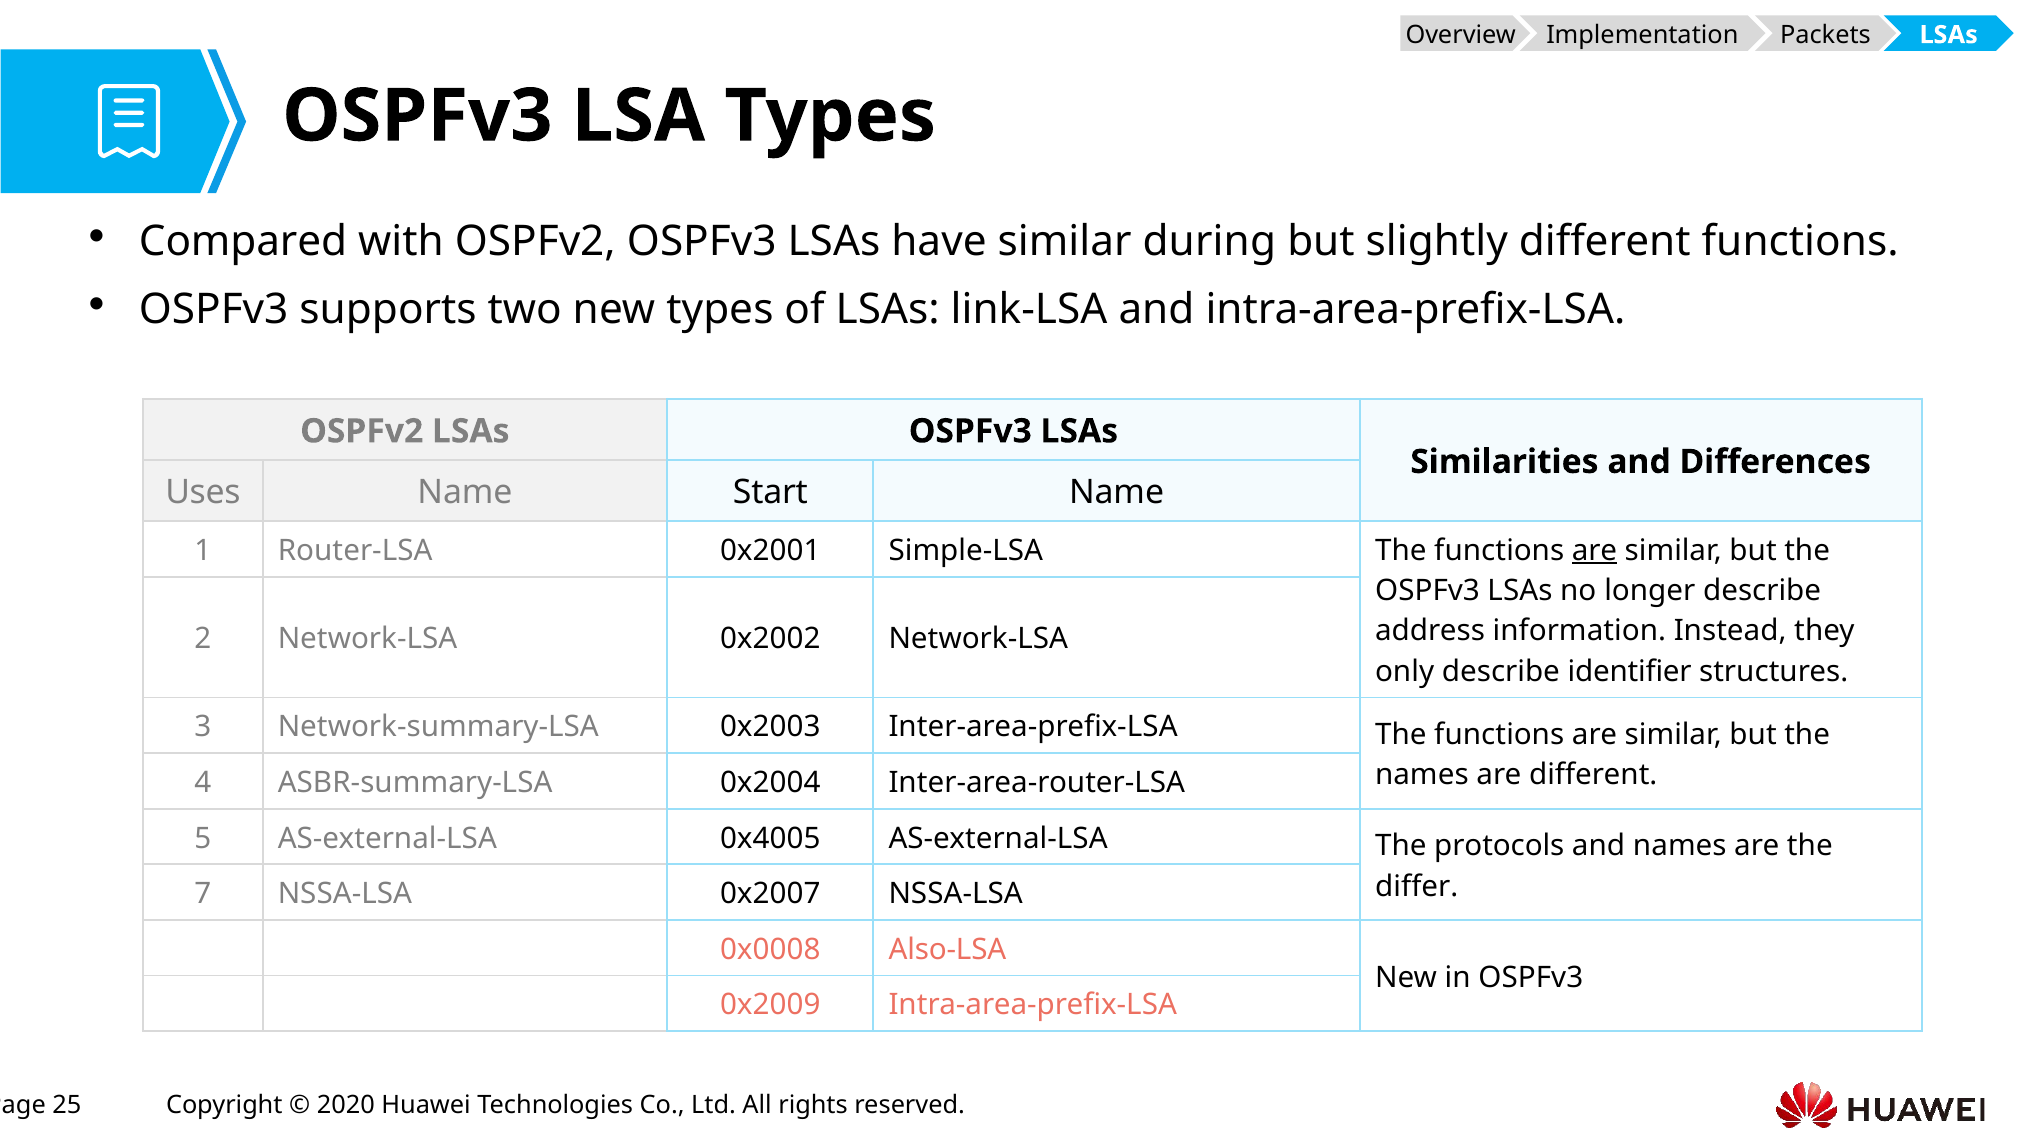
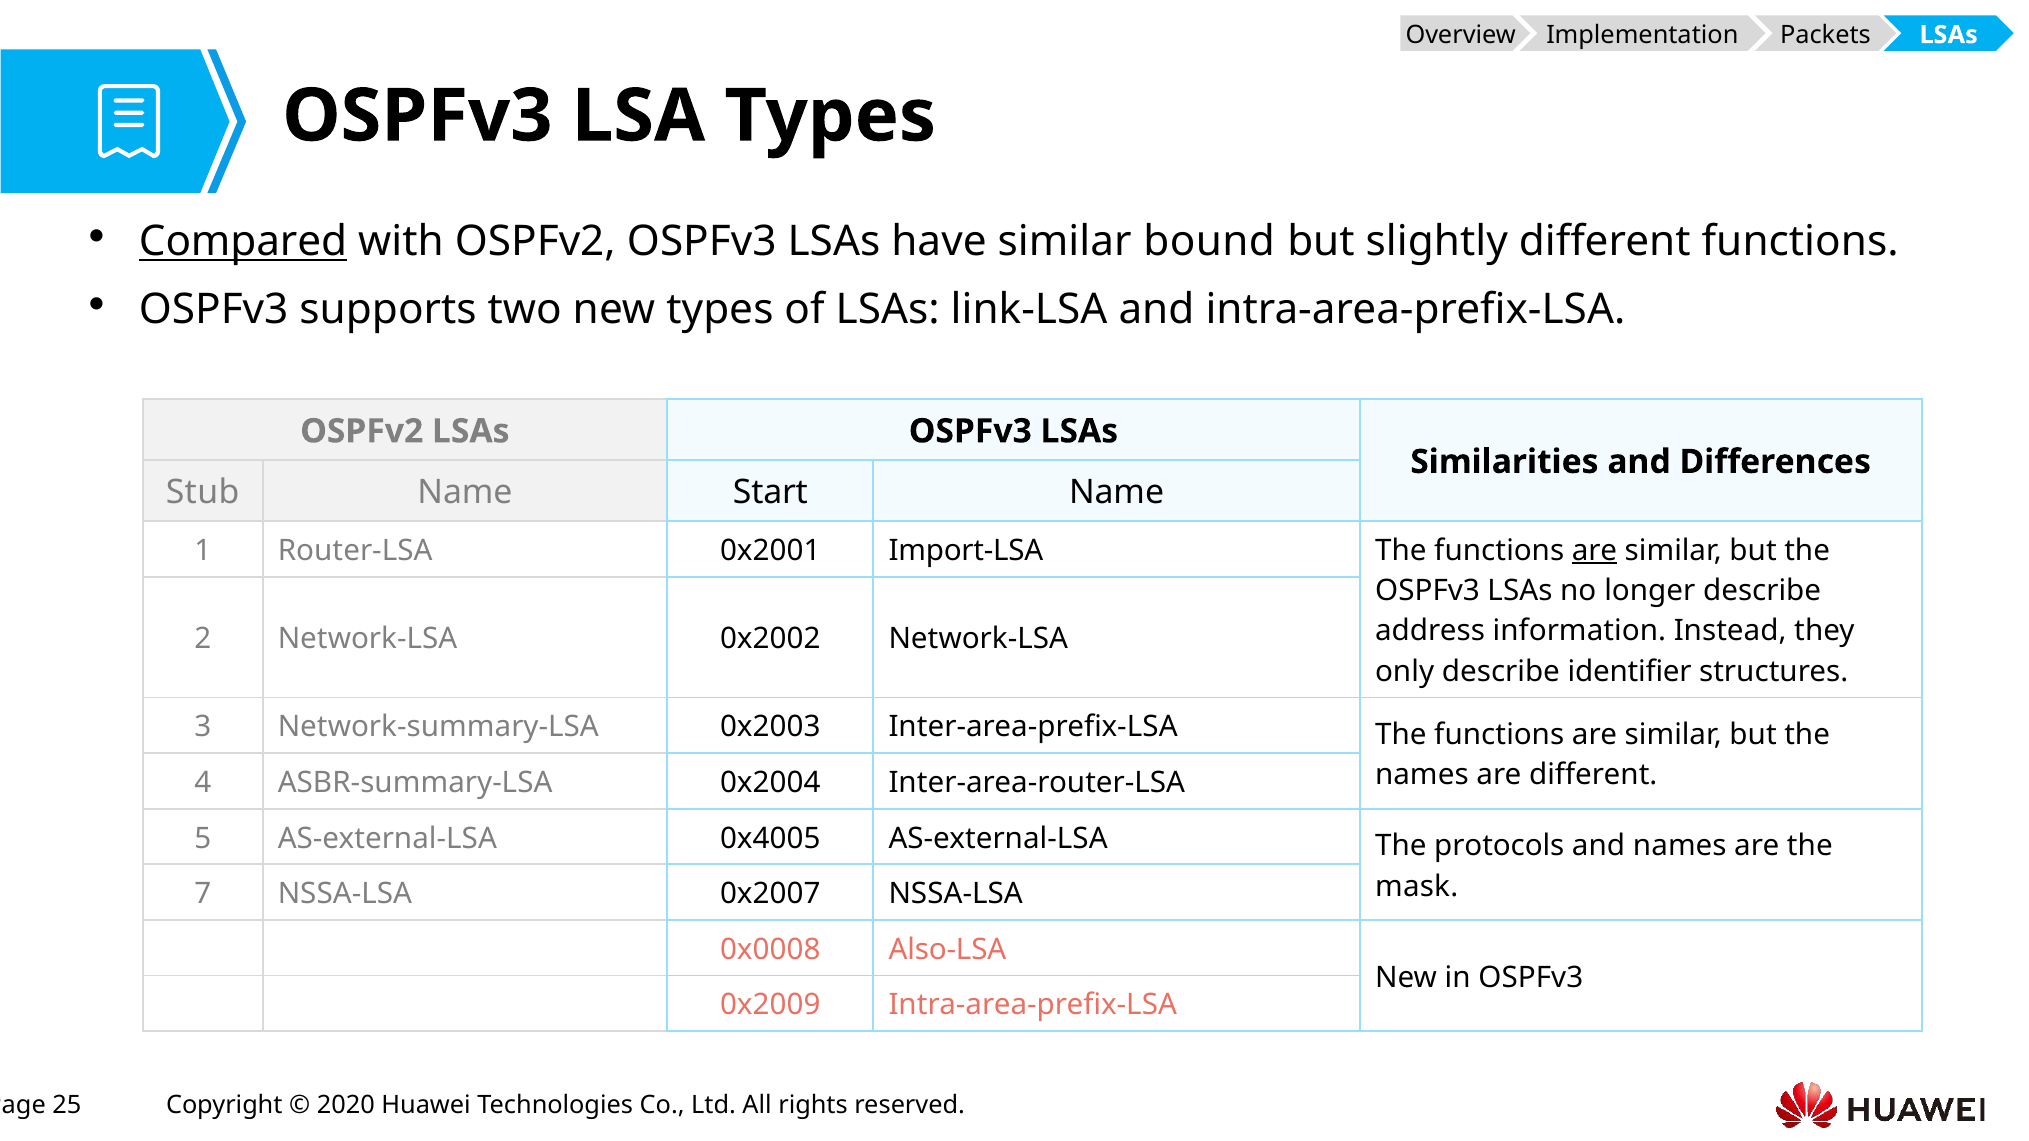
Compared underline: none -> present
during: during -> bound
Uses: Uses -> Stub
Simple-LSA: Simple-LSA -> Import-LSA
differ: differ -> mask
